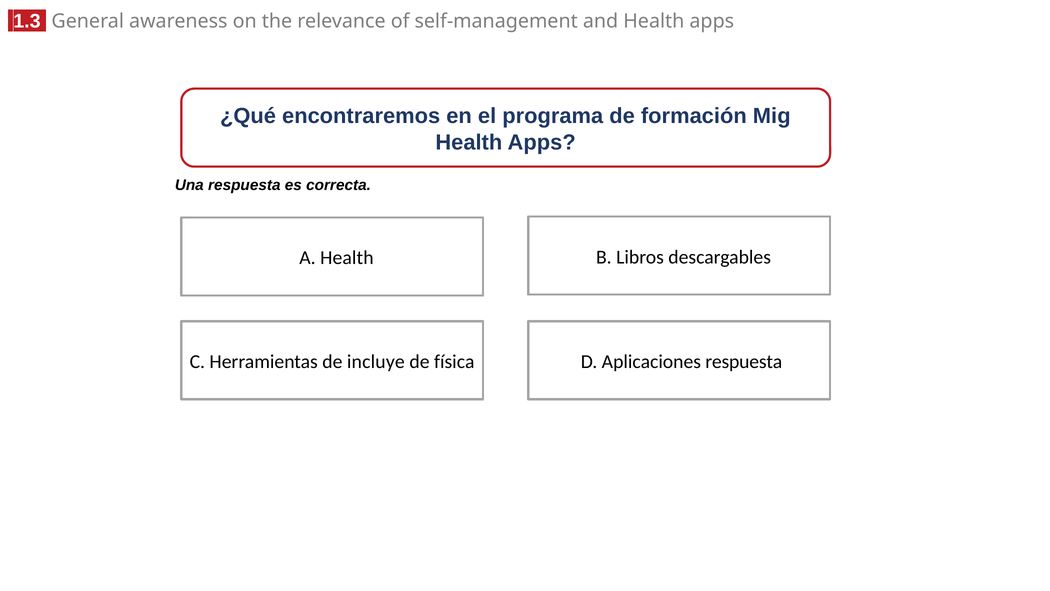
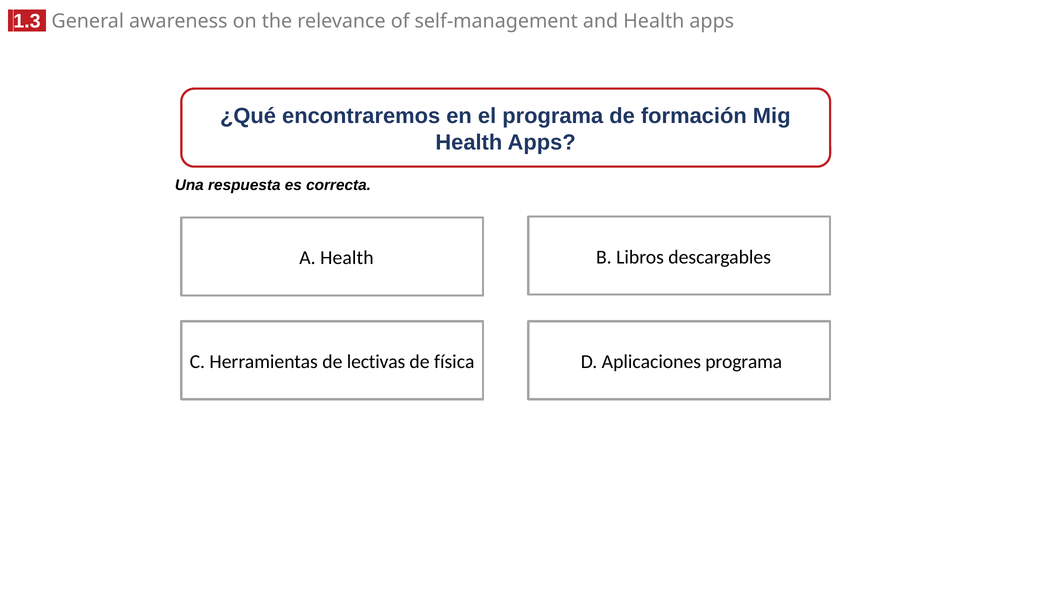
incluye: incluye -> lectivas
Aplicaciones respuesta: respuesta -> programa
